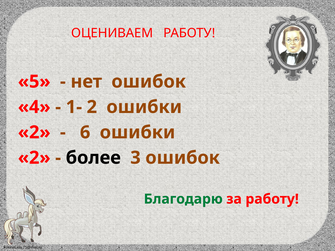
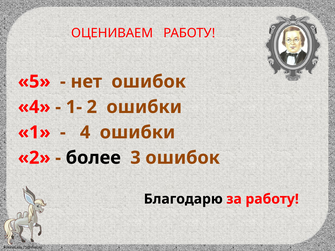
2 at (34, 132): 2 -> 1
6 at (85, 132): 6 -> 4
Благодарю colour: green -> black
